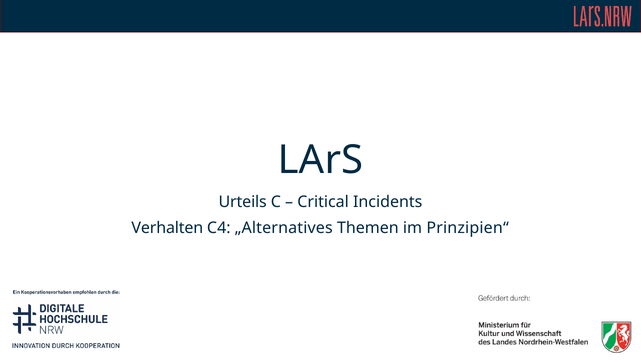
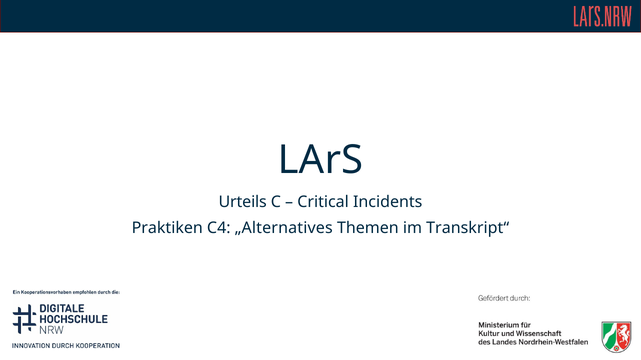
Verhalten: Verhalten -> Praktiken
Prinzipien“: Prinzipien“ -> Transkript“
